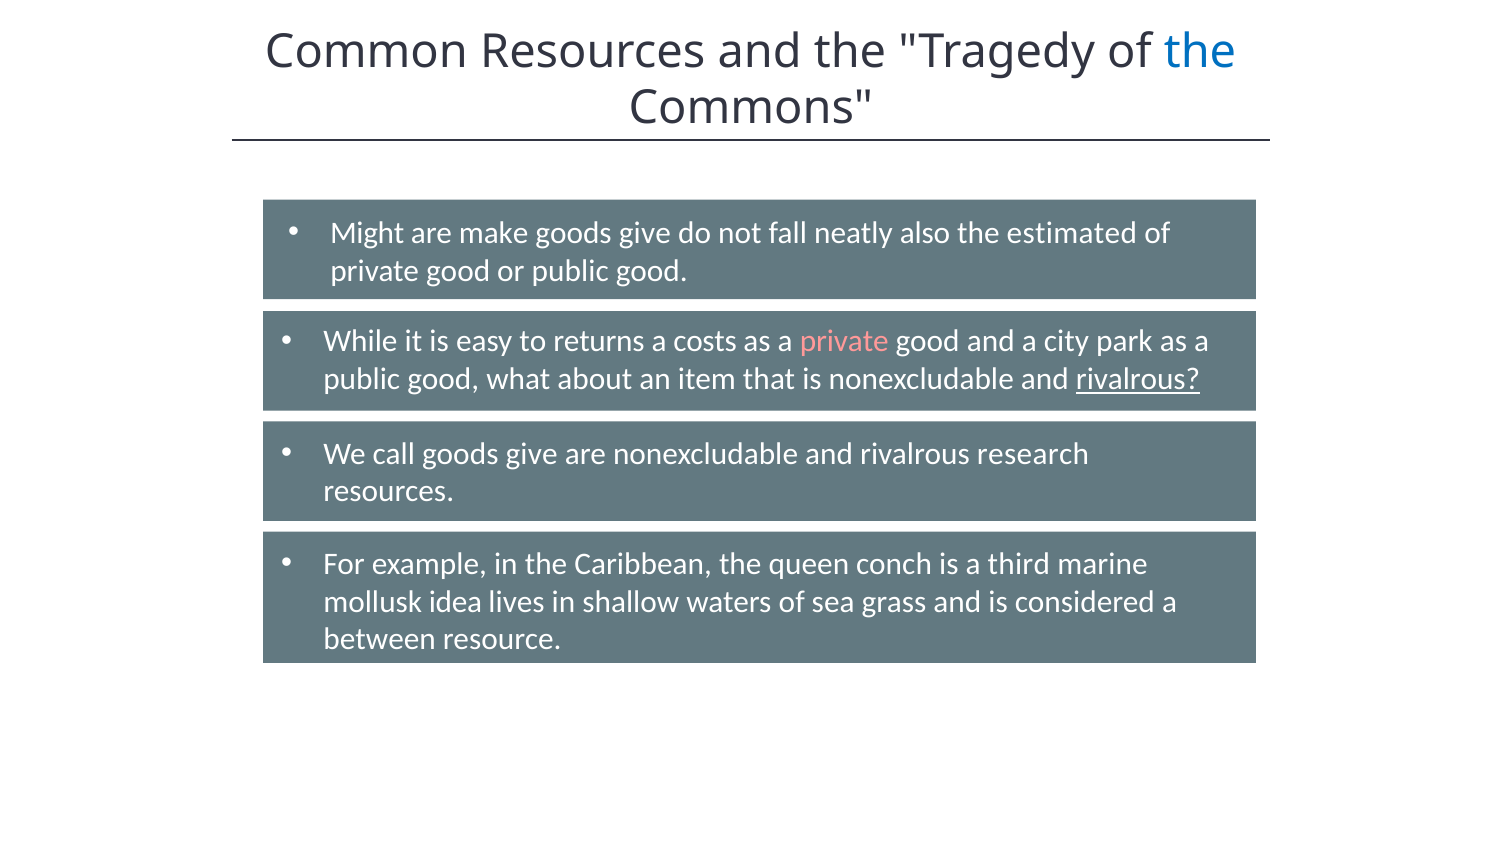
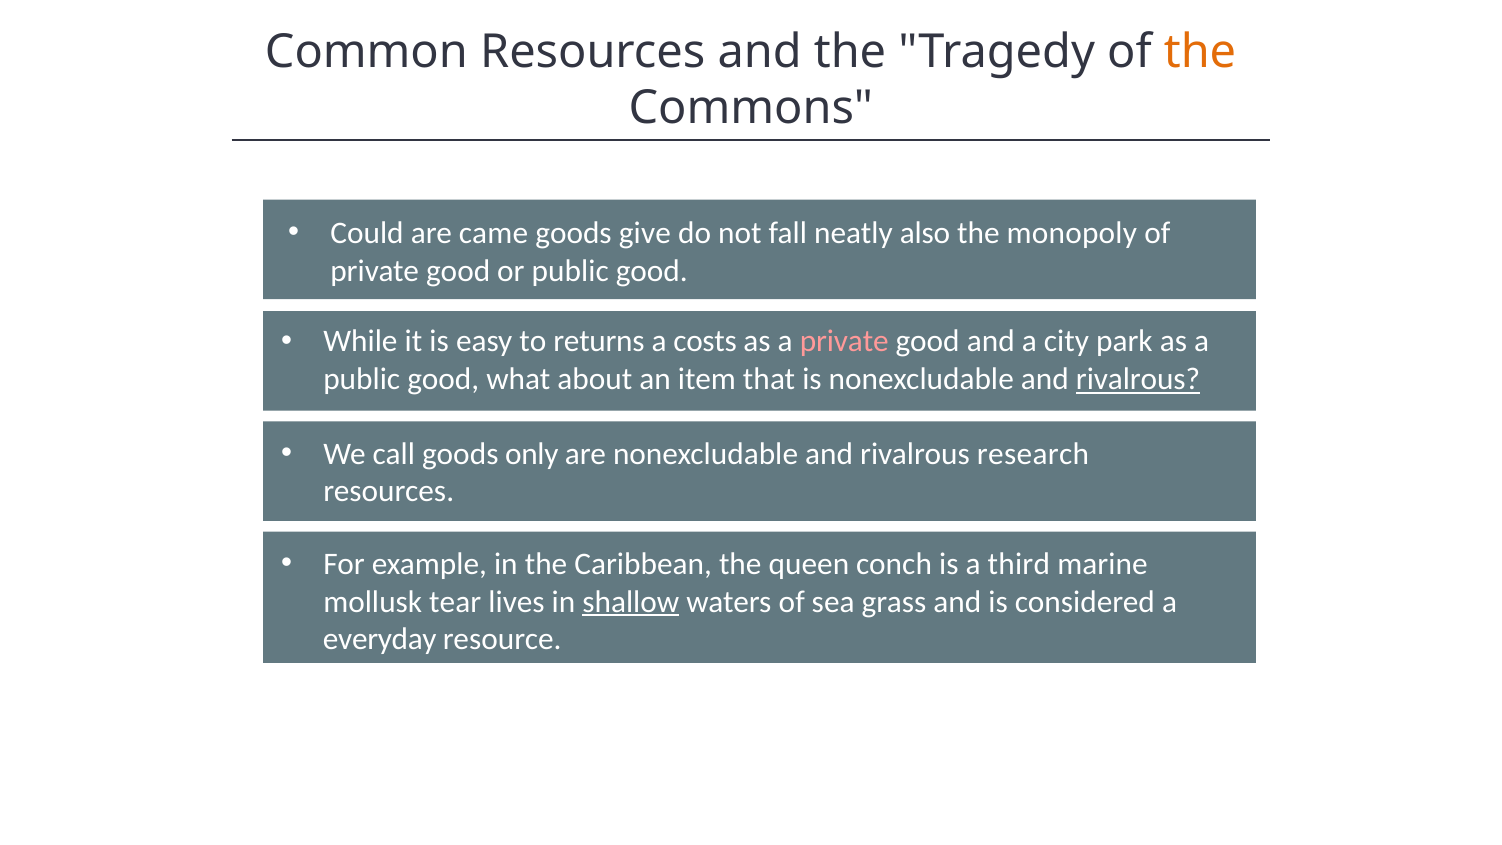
the at (1200, 52) colour: blue -> orange
Might: Might -> Could
make: make -> came
estimated: estimated -> monopoly
call goods give: give -> only
idea: idea -> tear
shallow underline: none -> present
between: between -> everyday
